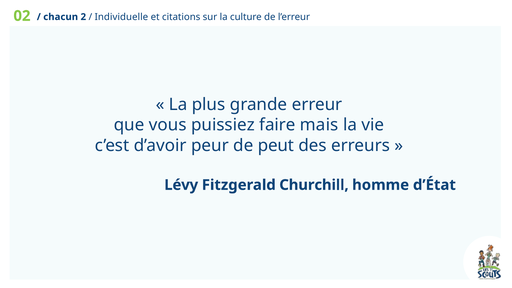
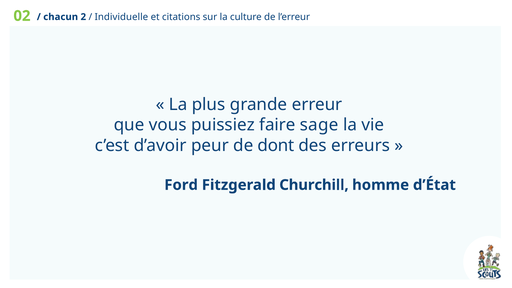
mais: mais -> sage
peut: peut -> dont
Lévy: Lévy -> Ford
